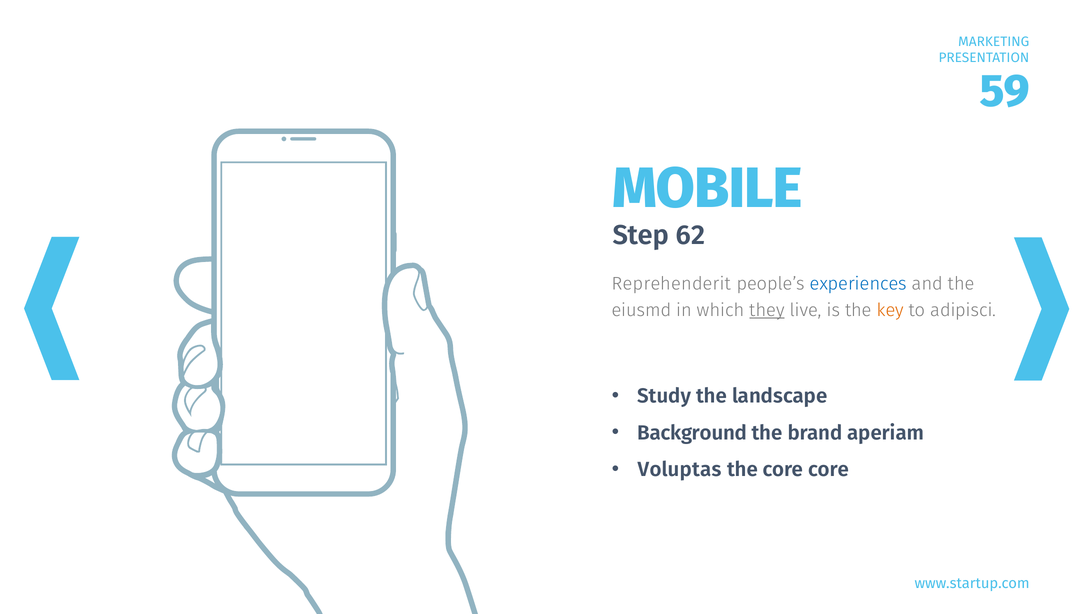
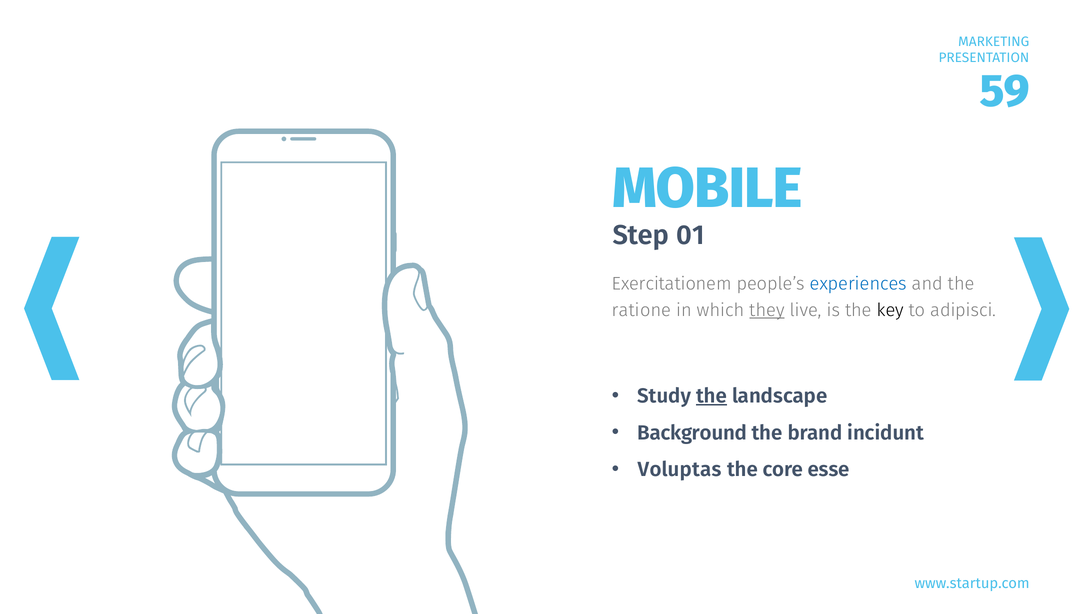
62: 62 -> 01
Reprehenderit: Reprehenderit -> Exercitationem
eiusmd: eiusmd -> ratione
key colour: orange -> black
the at (712, 396) underline: none -> present
aperiam: aperiam -> incidunt
core core: core -> esse
